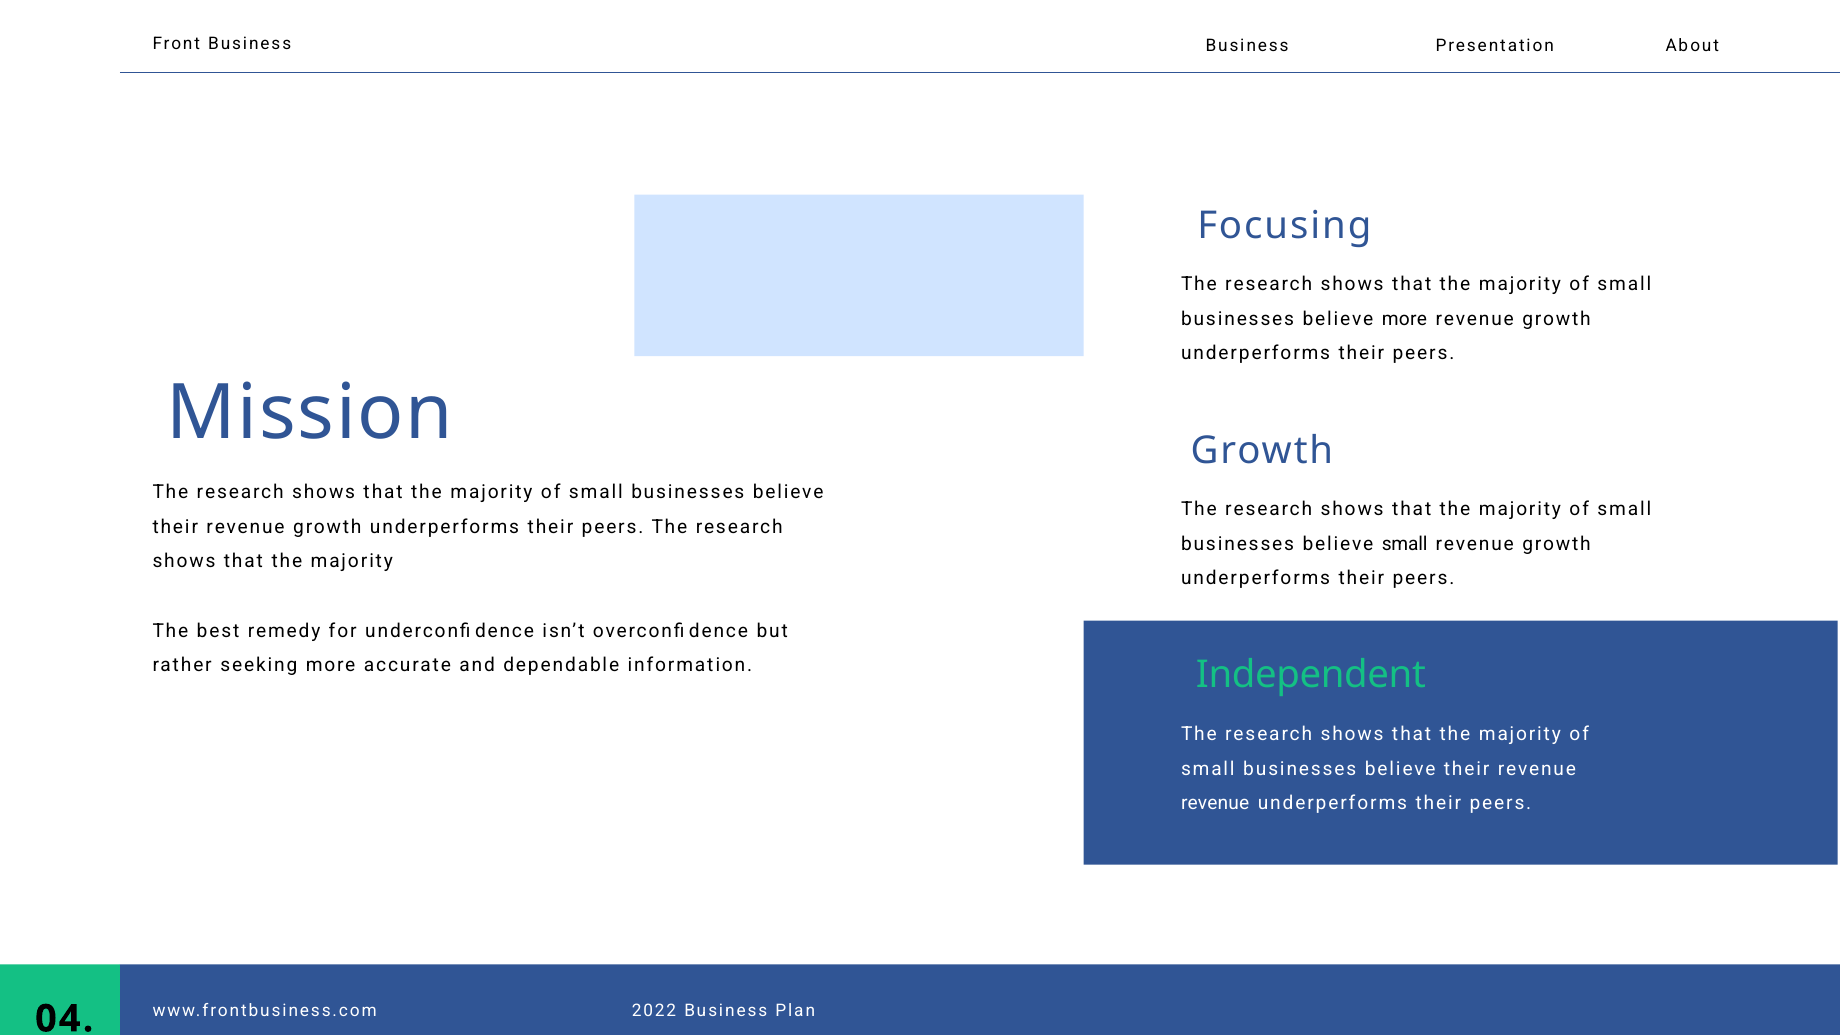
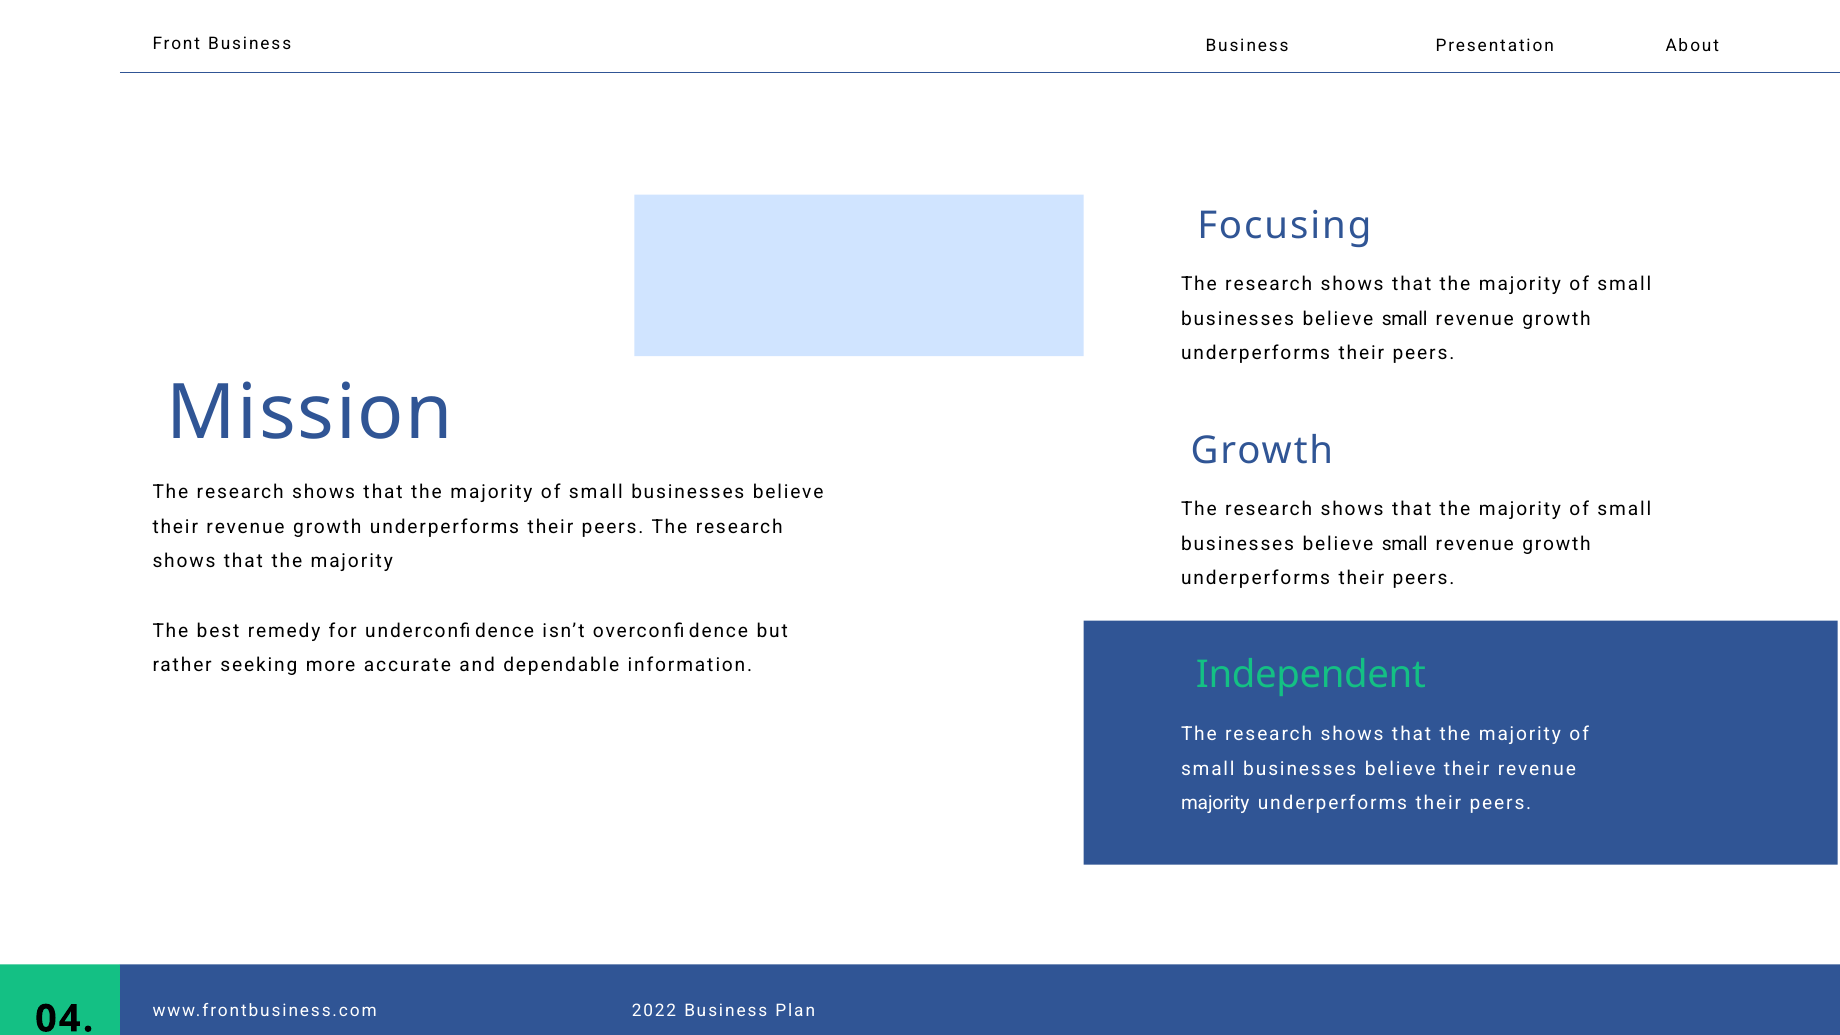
more at (1404, 319): more -> small
revenue at (1215, 803): revenue -> majority
